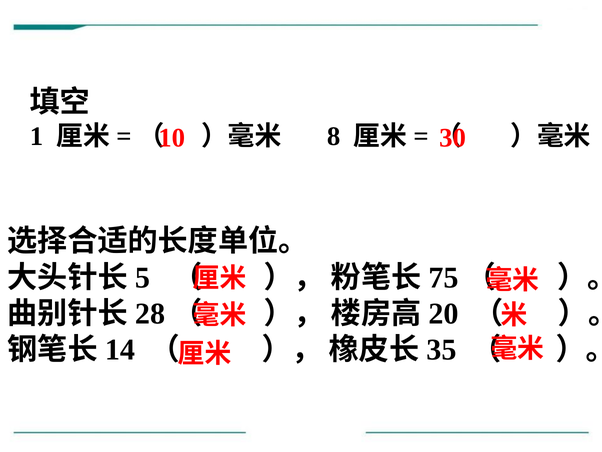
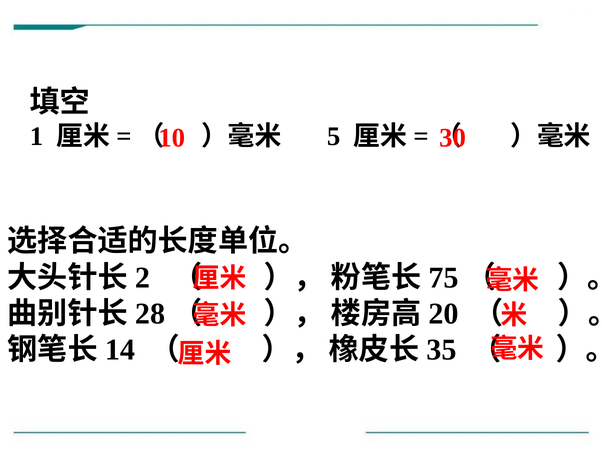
8: 8 -> 5
5: 5 -> 2
